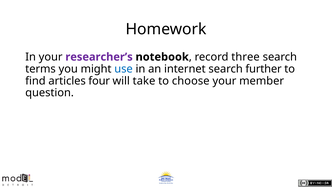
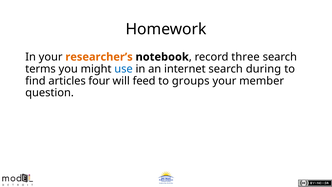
researcher’s colour: purple -> orange
further: further -> during
take: take -> feed
choose: choose -> groups
